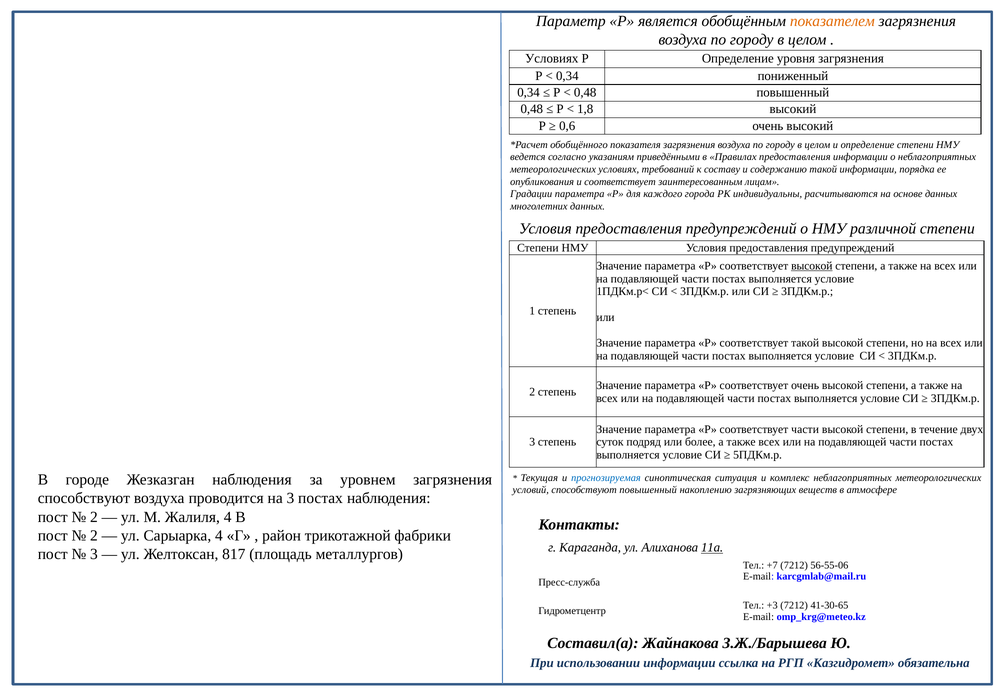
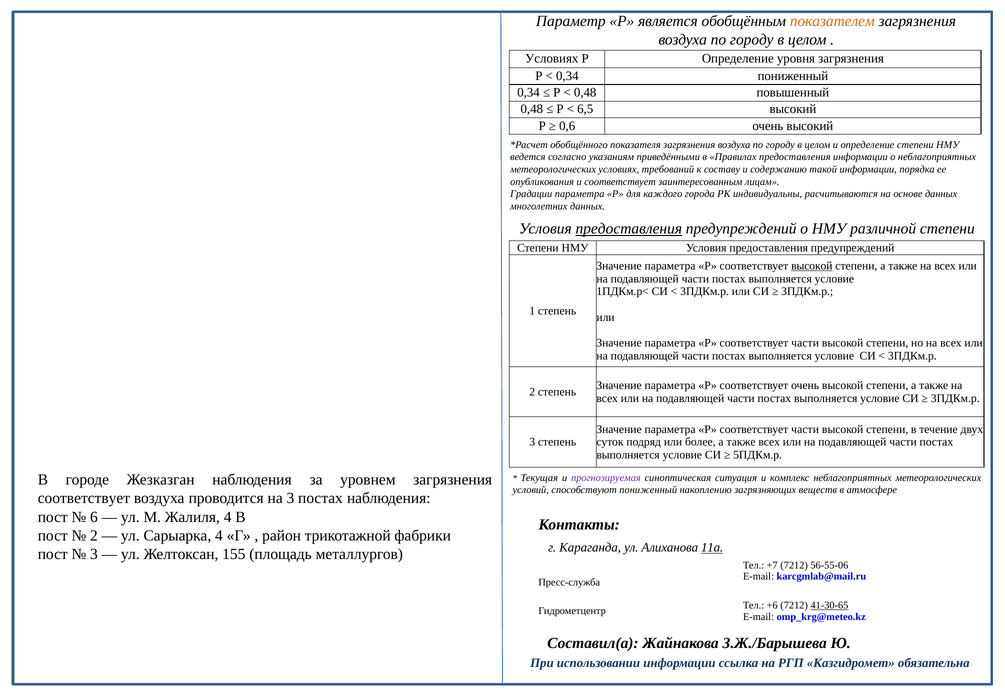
1,8: 1,8 -> 6,5
предоставления at (629, 229) underline: none -> present
такой at (805, 343): такой -> части
прогнозируемая colour: blue -> purple
способствуют повышенный: повышенный -> пониженный
способствуют at (84, 498): способствуют -> соответствует
2 at (94, 517): 2 -> 6
817: 817 -> 155
+3: +3 -> +6
41-30-65 underline: none -> present
